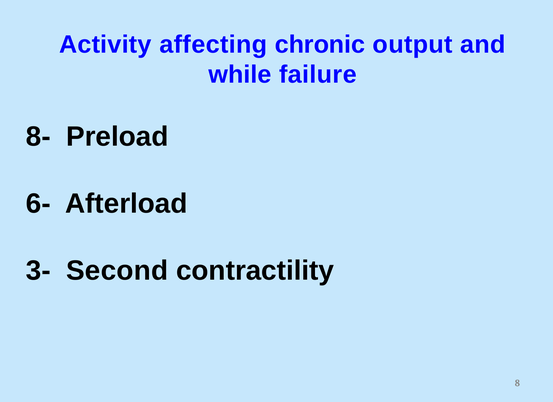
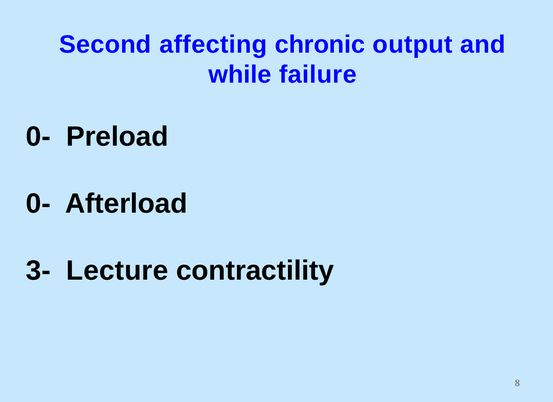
Activity: Activity -> Second
8- at (38, 137): 8- -> 0-
6- at (38, 204): 6- -> 0-
Second: Second -> Lecture
